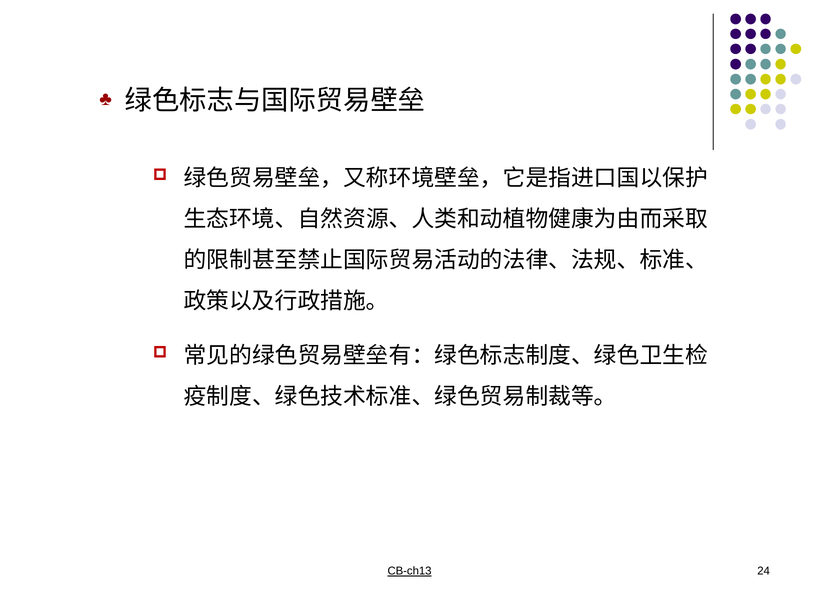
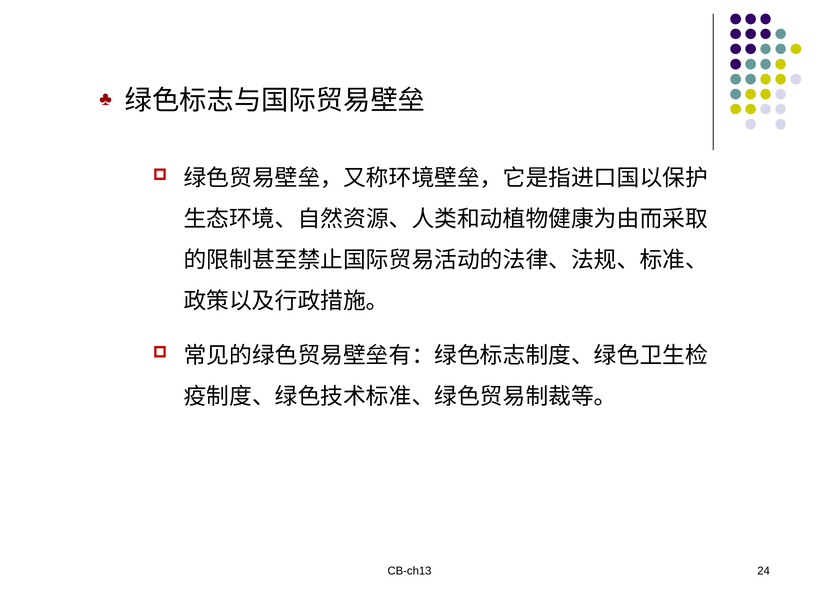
CB-ch13 underline: present -> none
